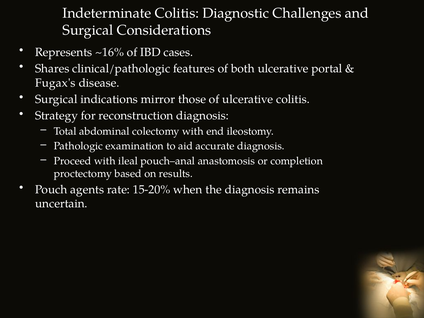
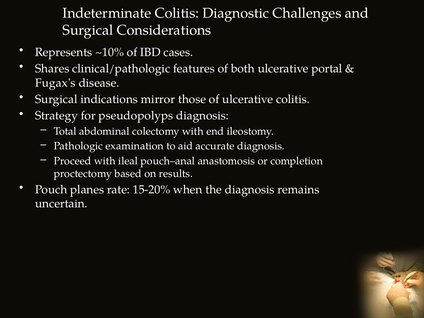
~16%: ~16% -> ~10%
reconstruction: reconstruction -> pseudopolyps
agents: agents -> planes
